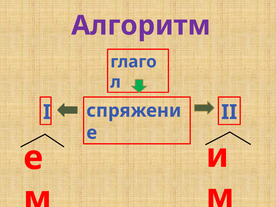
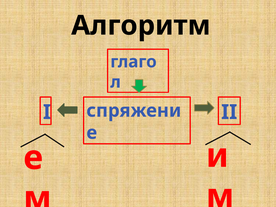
Алгоритм colour: purple -> black
